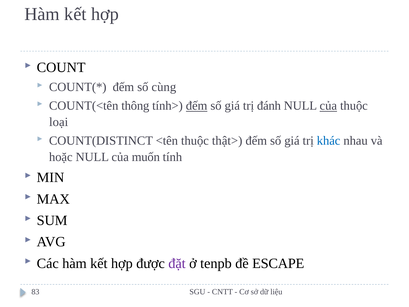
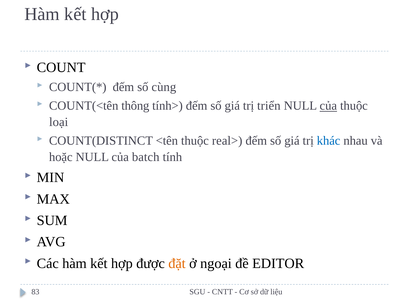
đếm at (197, 106) underline: present -> none
đánh: đánh -> triển
thật>: thật> -> real>
muốn: muốn -> batch
đặt colour: purple -> orange
tenpb: tenpb -> ngoại
ESCAPE: ESCAPE -> EDITOR
